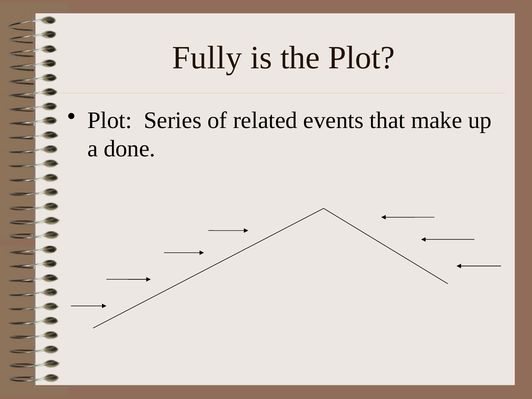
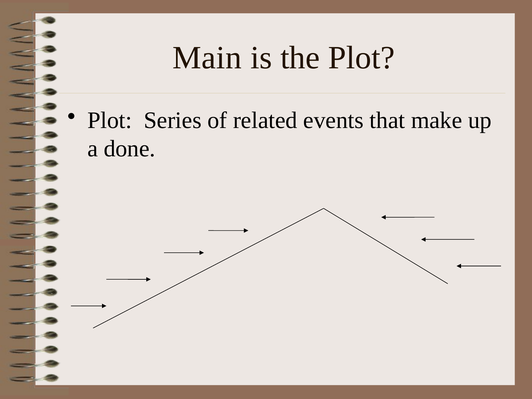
Fully: Fully -> Main
